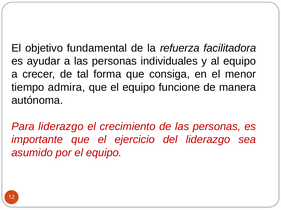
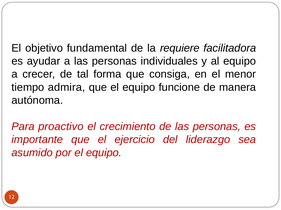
refuerza: refuerza -> requiere
Para liderazgo: liderazgo -> proactivo
